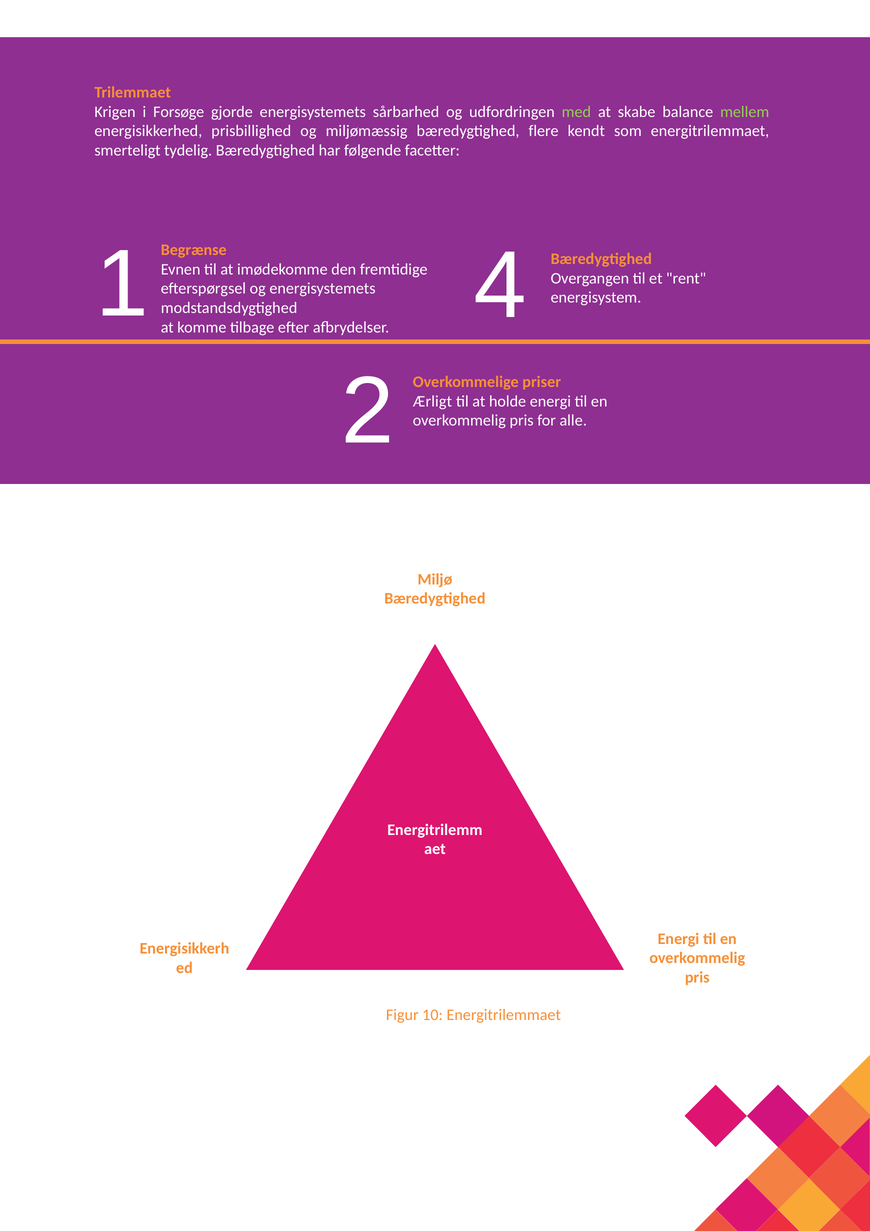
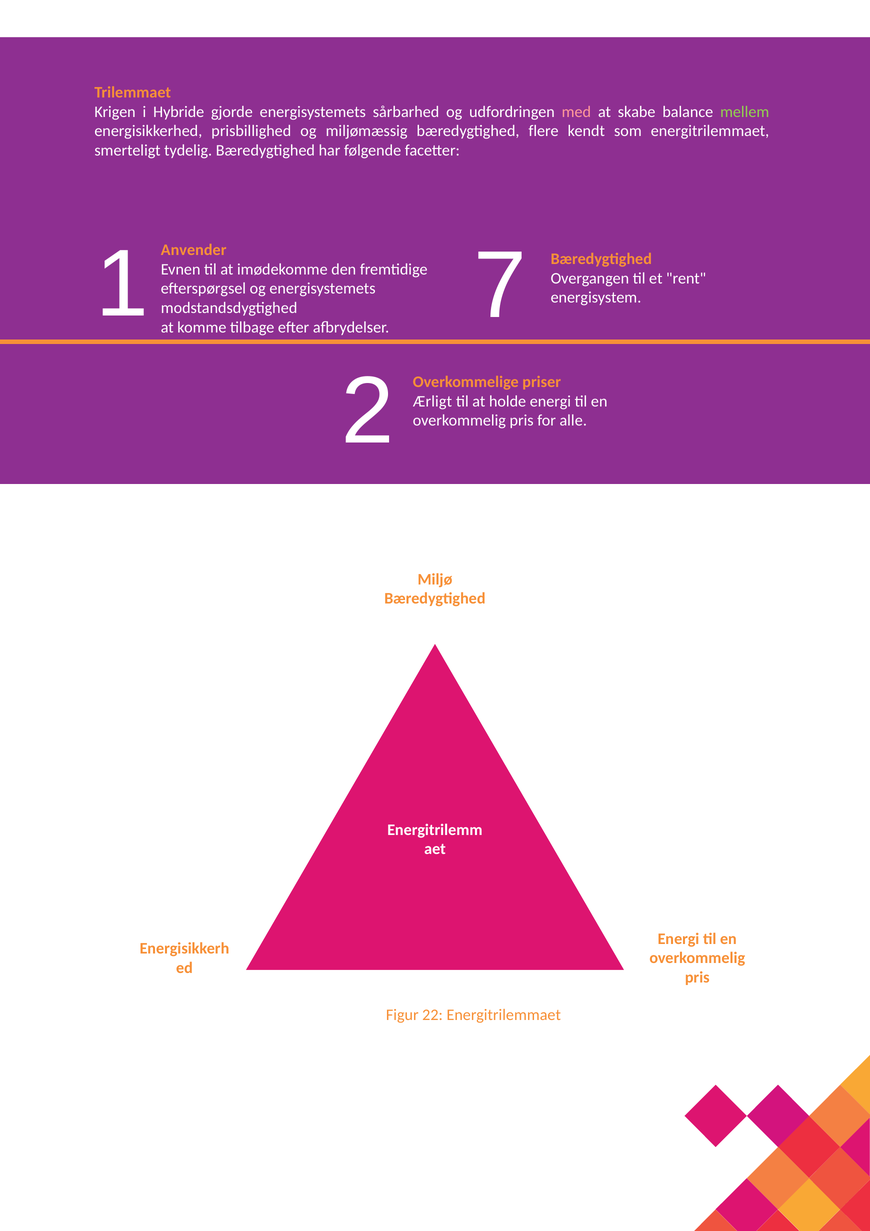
Forsøge: Forsøge -> Hybride
med colour: light green -> pink
4: 4 -> 7
Begrænse: Begrænse -> Anvender
10: 10 -> 22
